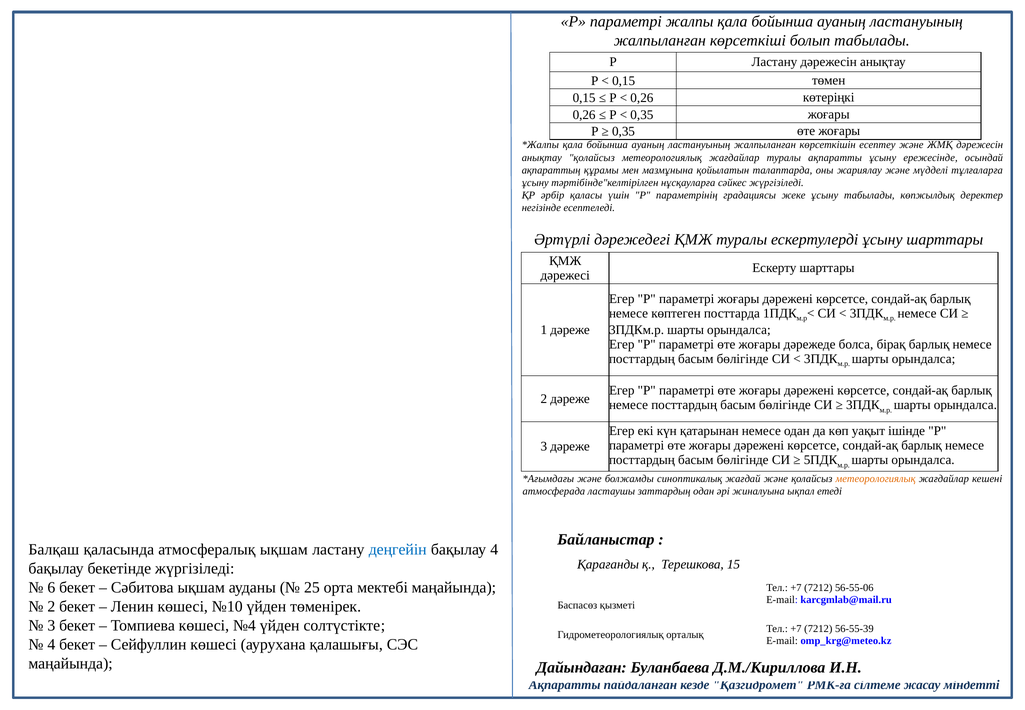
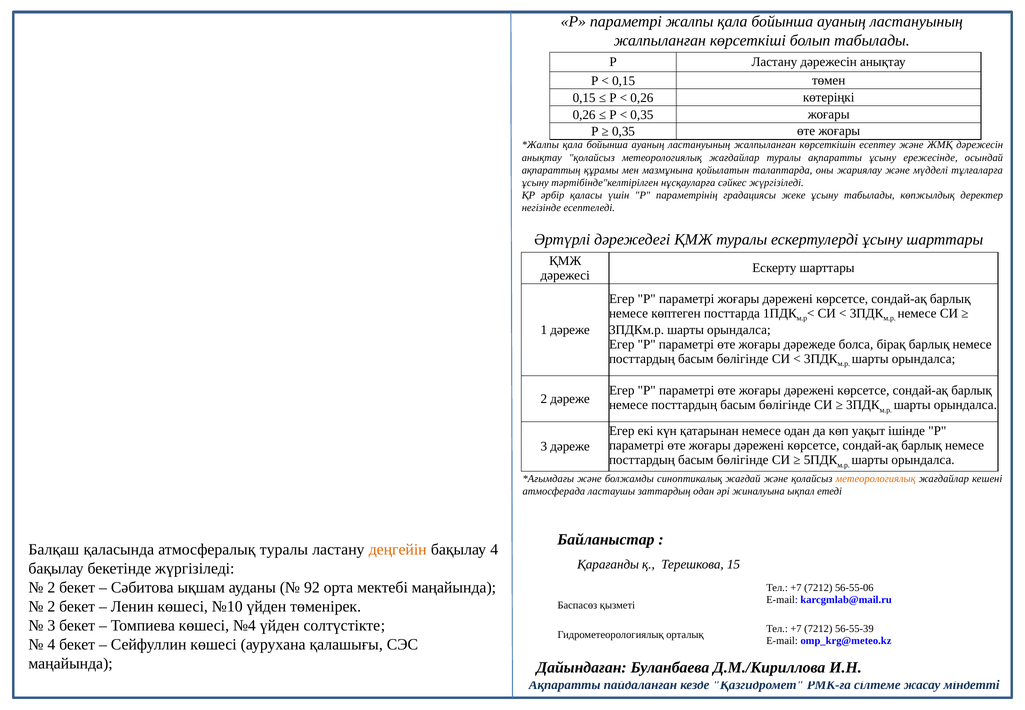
атмосфералық ықшам: ықшам -> туралы
деңгейін colour: blue -> orange
6 at (51, 587): 6 -> 2
25: 25 -> 92
